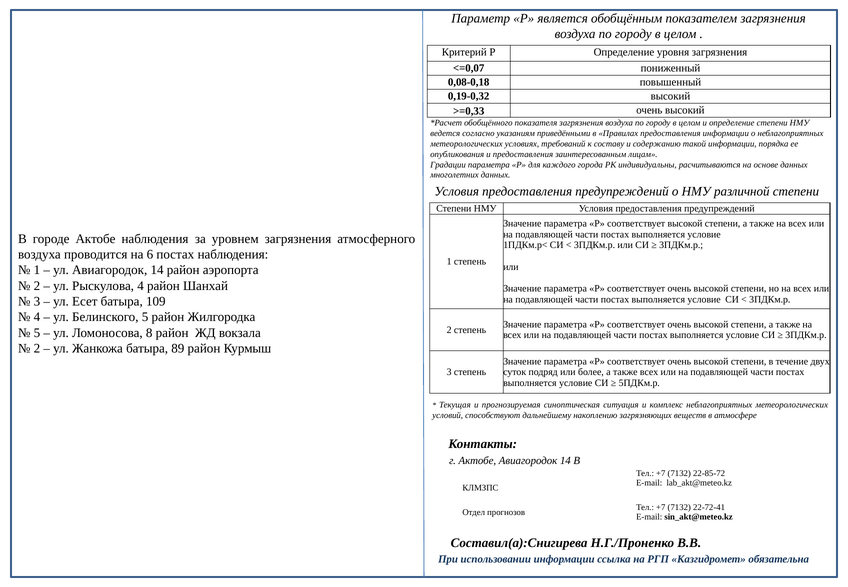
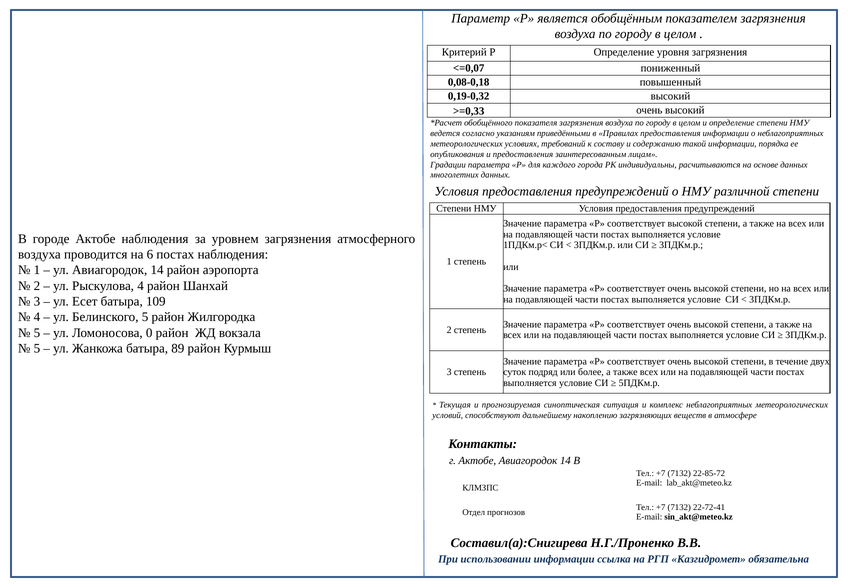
8: 8 -> 0
2 at (37, 348): 2 -> 5
